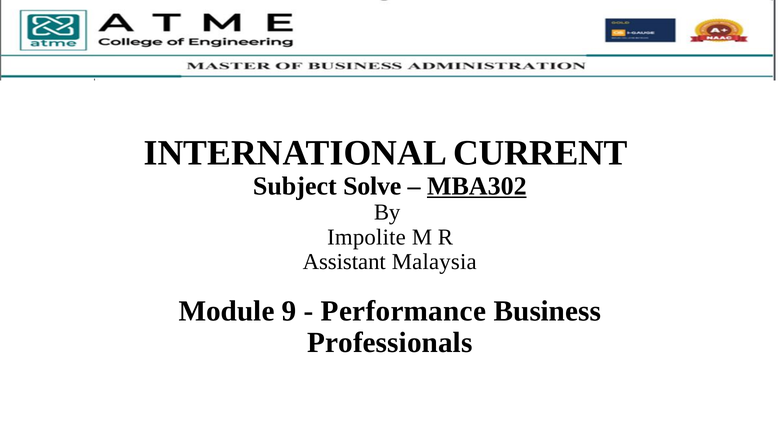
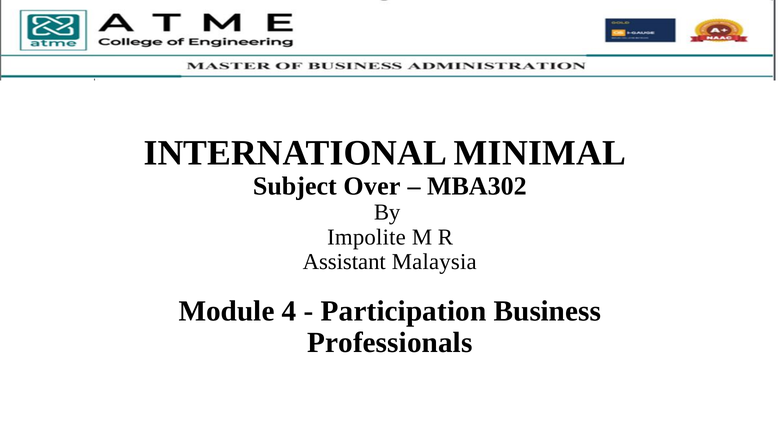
CURRENT: CURRENT -> MINIMAL
Solve: Solve -> Over
MBA302 underline: present -> none
9: 9 -> 4
Performance: Performance -> Participation
